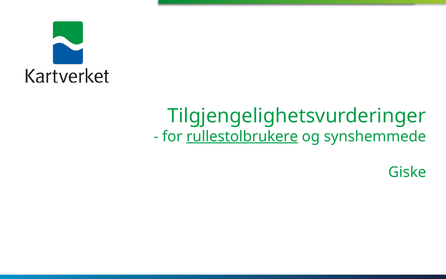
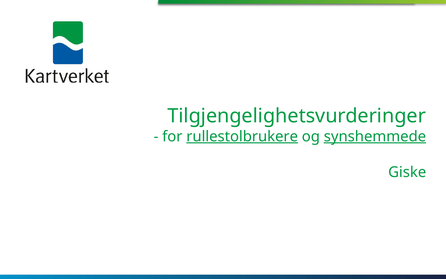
synshemmede underline: none -> present
